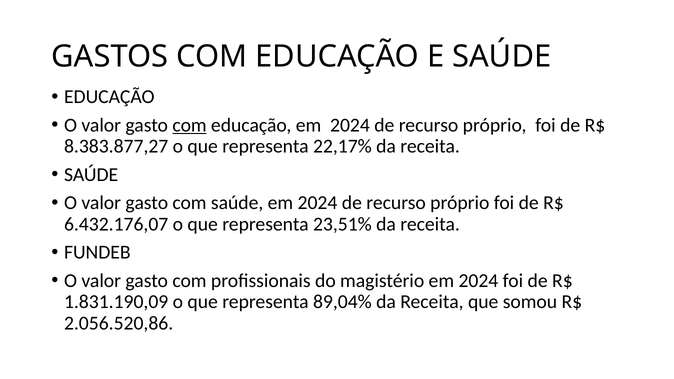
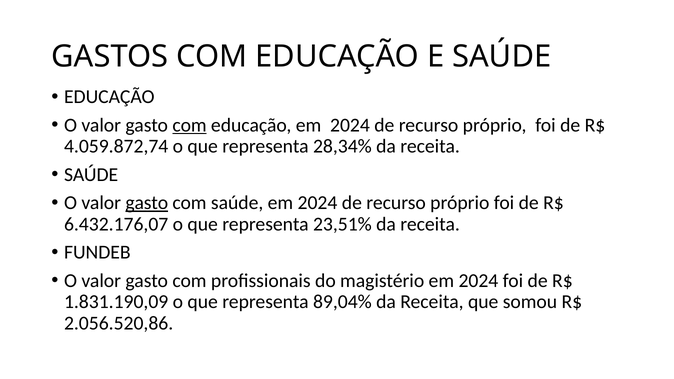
8.383.877,27: 8.383.877,27 -> 4.059.872,74
22,17%: 22,17% -> 28,34%
gasto at (147, 203) underline: none -> present
